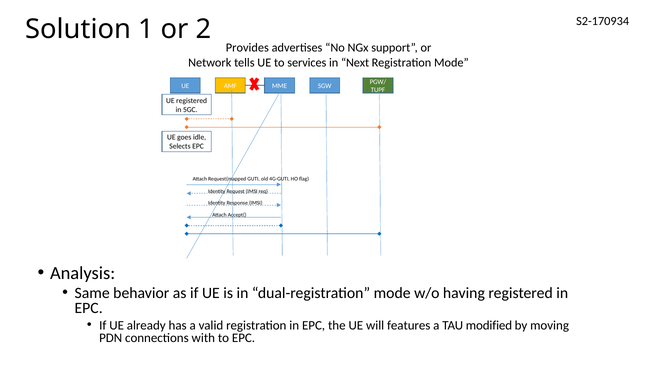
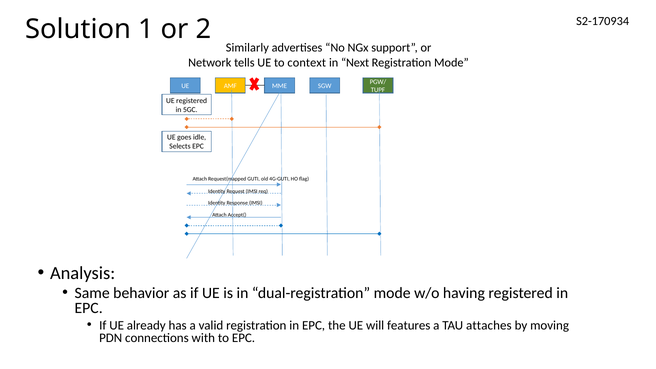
Provides: Provides -> Similarly
services: services -> context
modified: modified -> attaches
